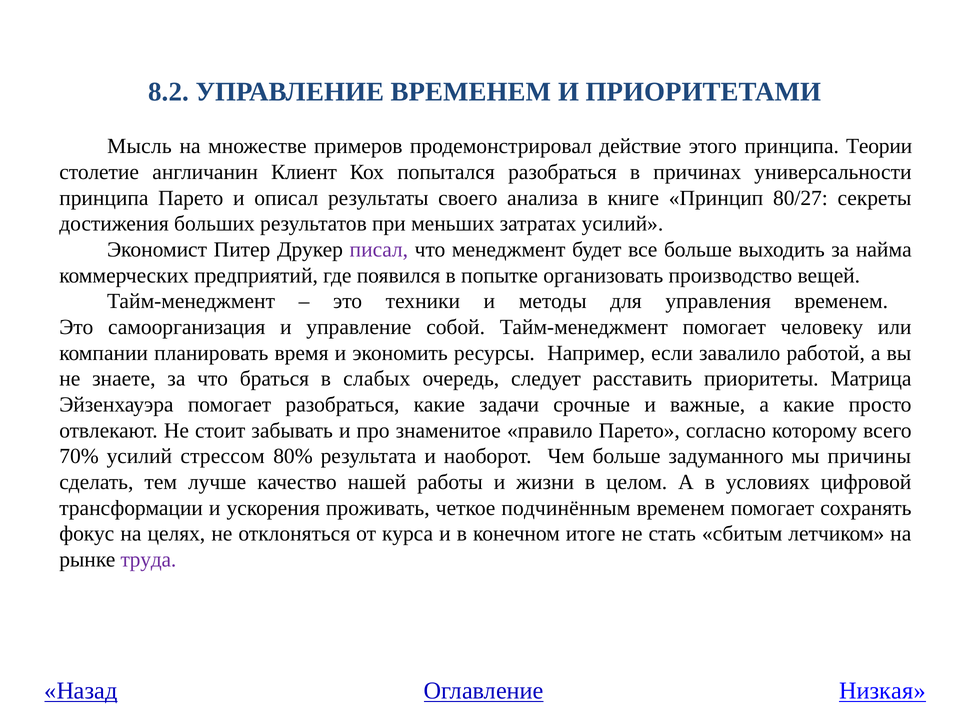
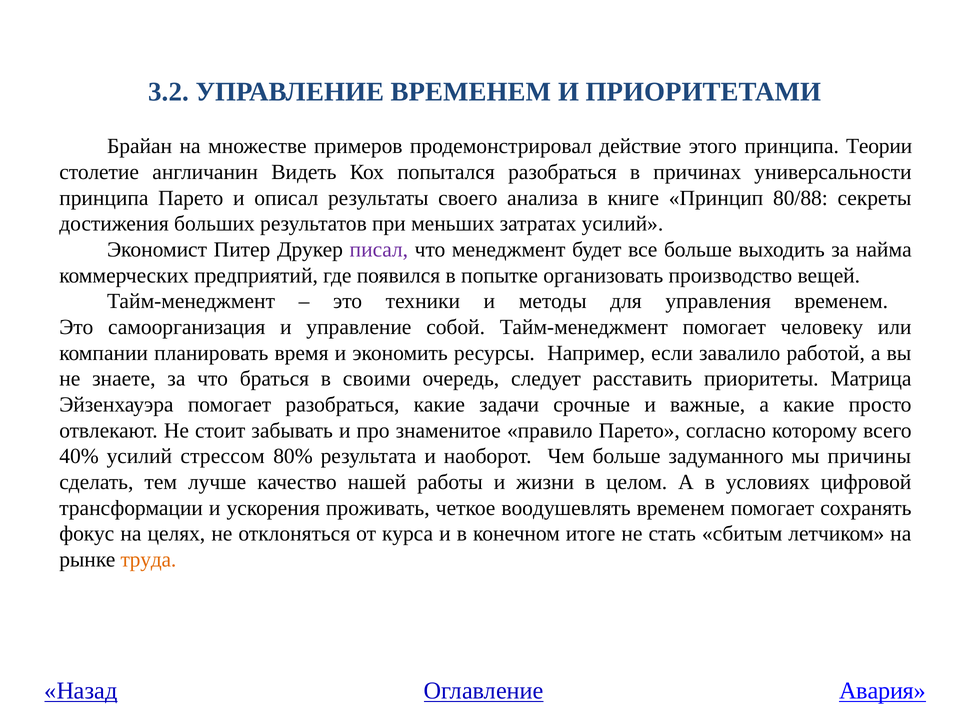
8.2: 8.2 -> 3.2
Мысль: Мысль -> Брайан
Клиент: Клиент -> Видеть
80/27: 80/27 -> 80/88
слабых: слабых -> своими
70%: 70% -> 40%
подчинённым: подчинённым -> воодушевлять
труда colour: purple -> orange
Низкая: Низкая -> Авария
